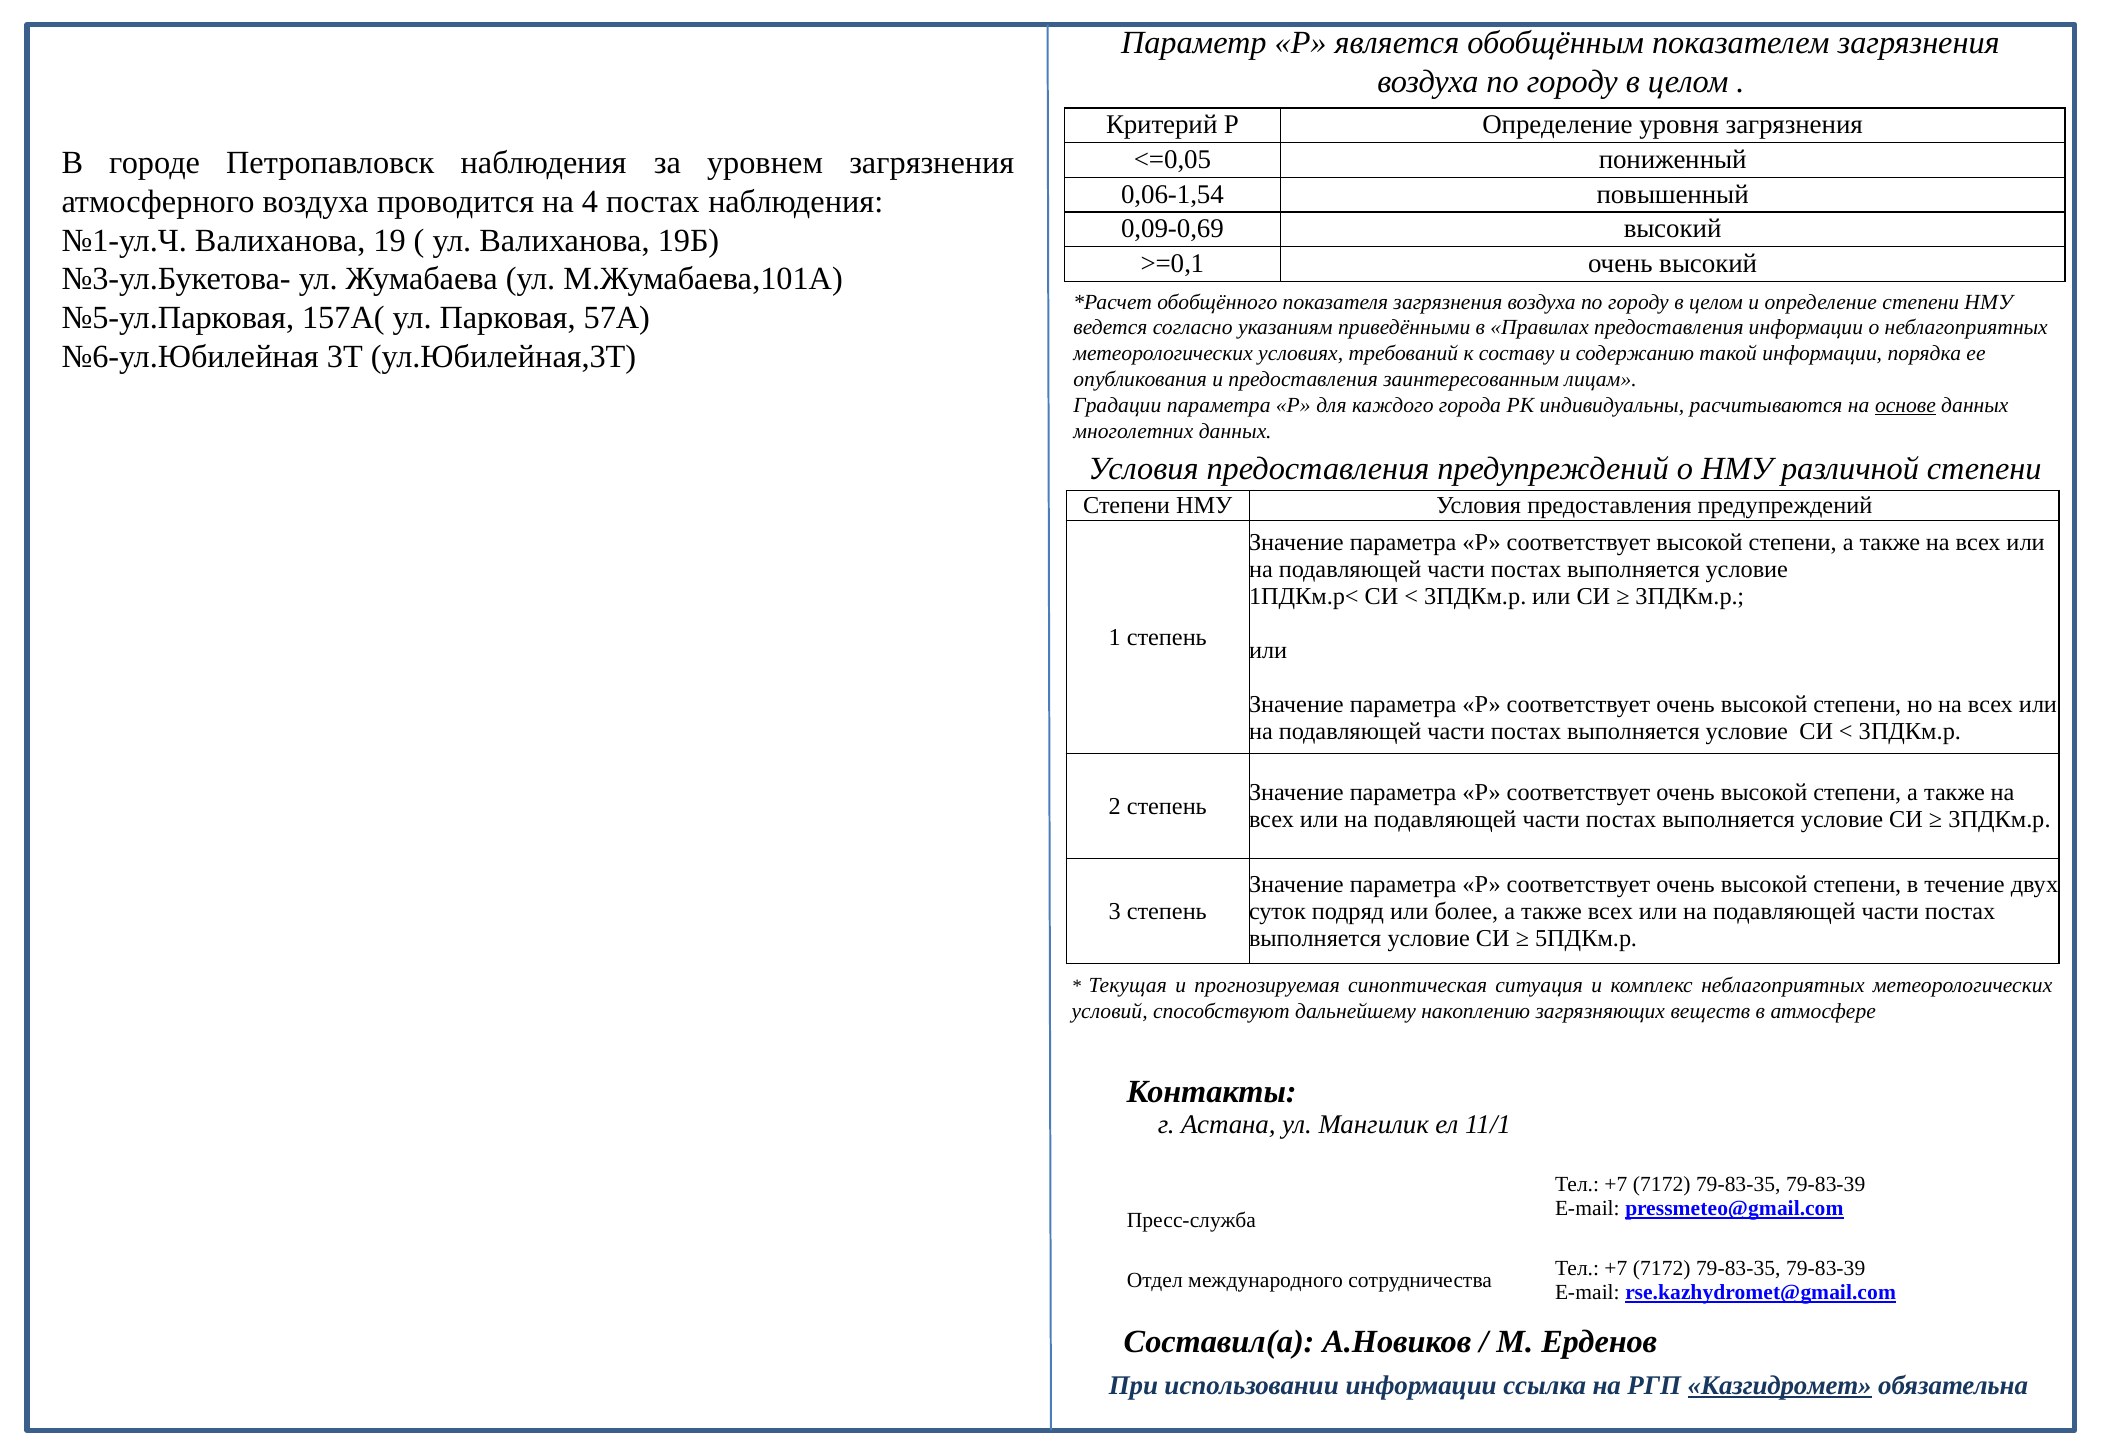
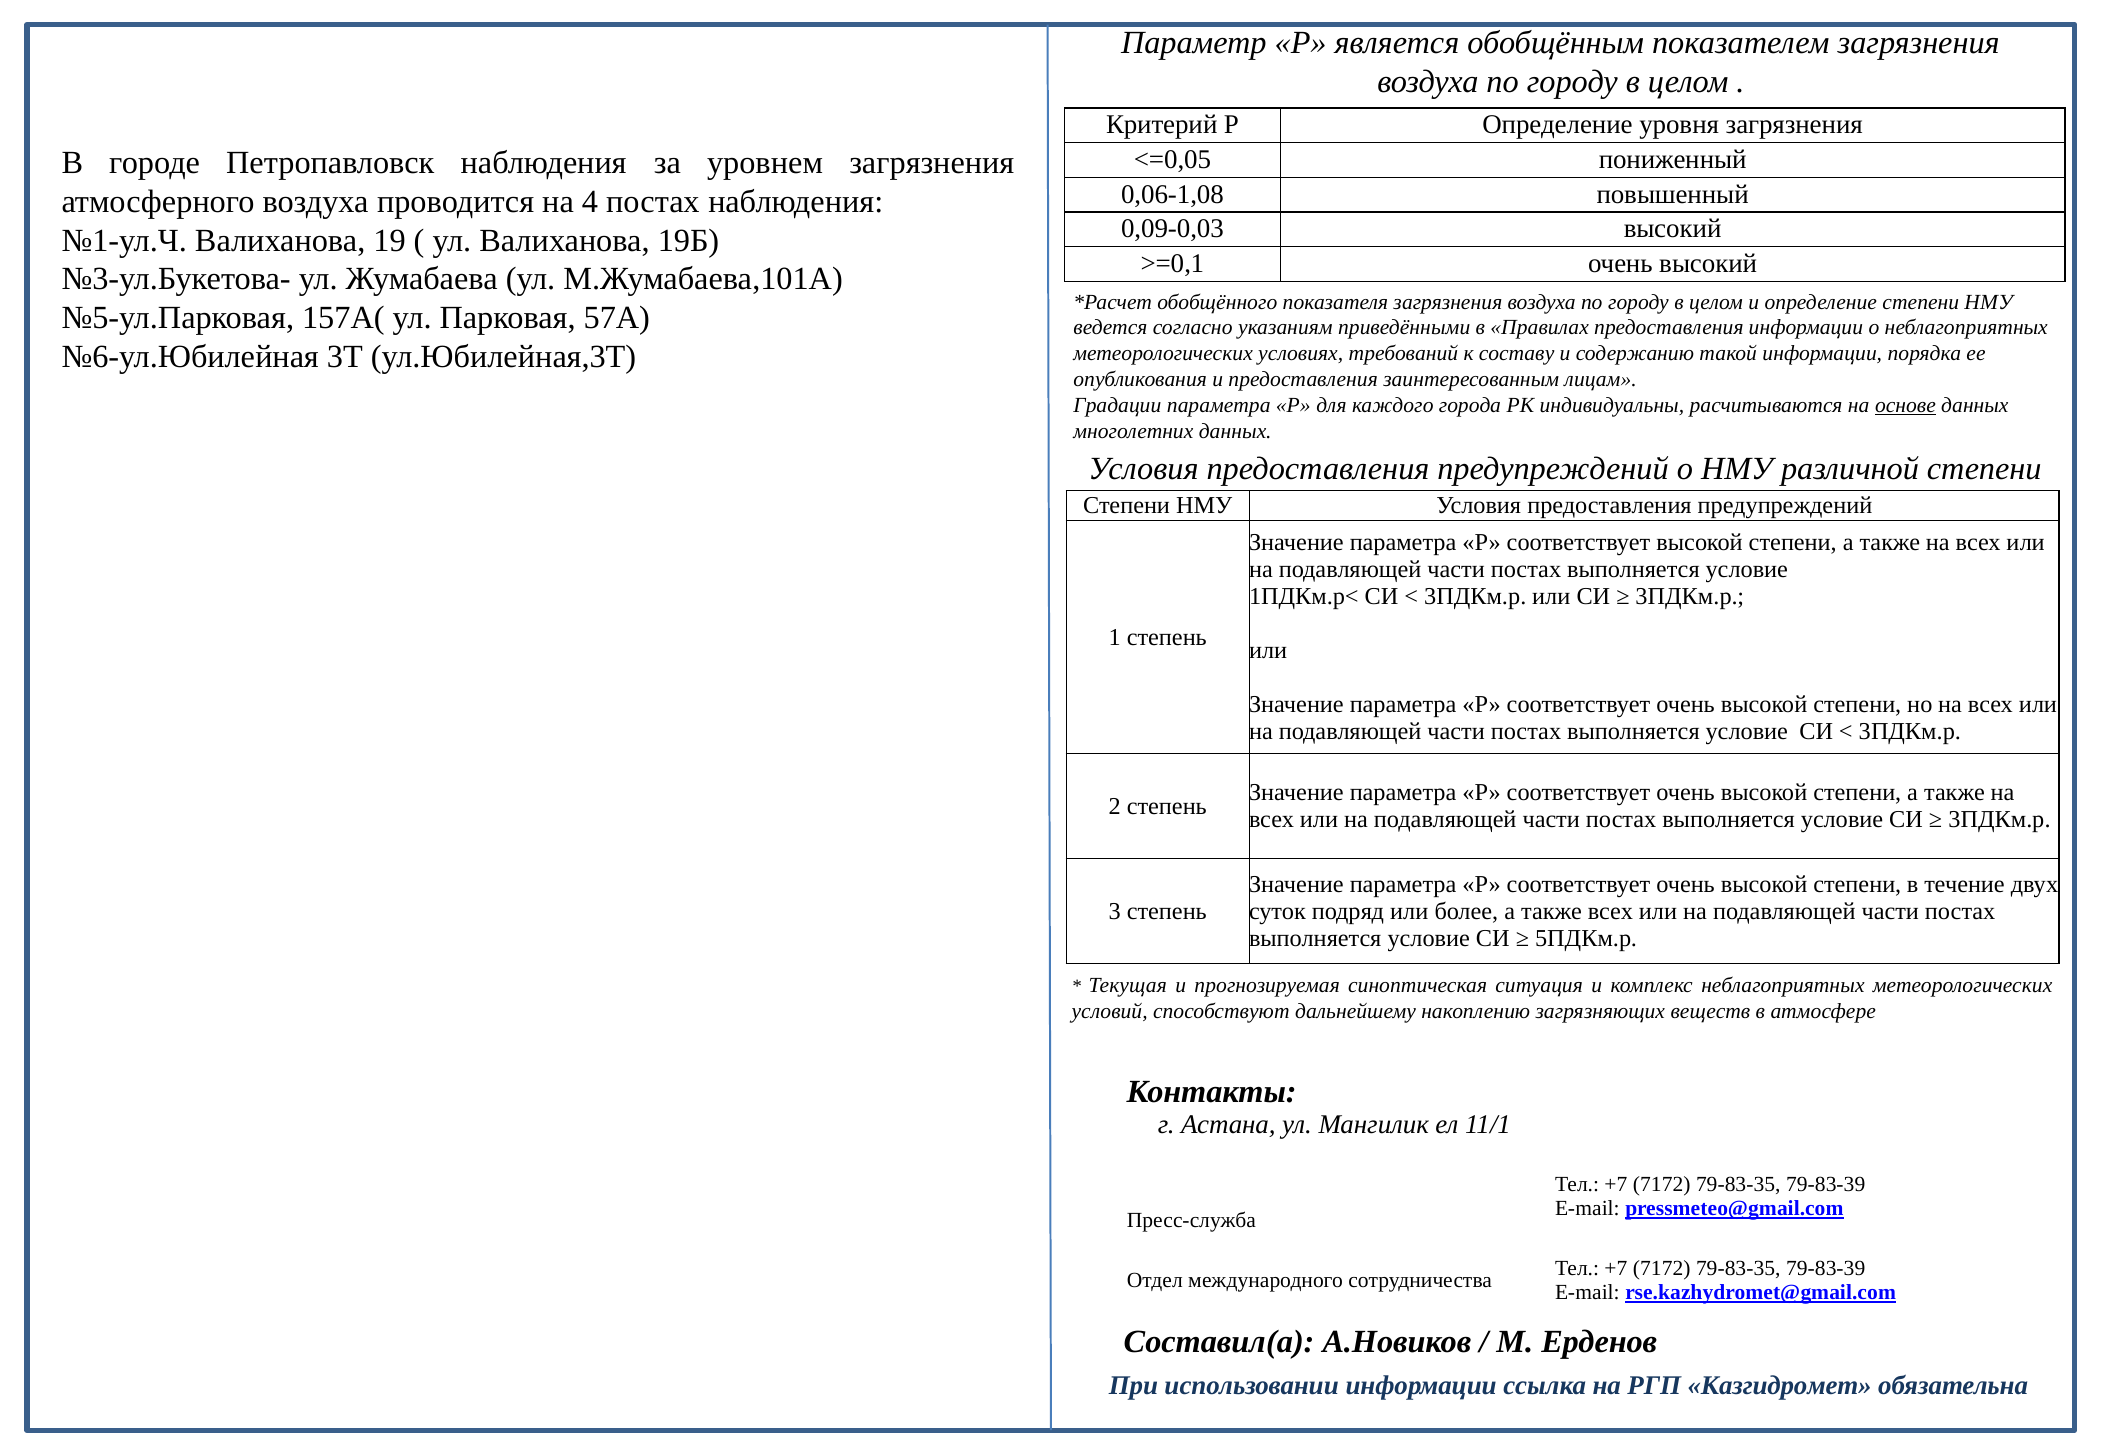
0,06-1,54: 0,06-1,54 -> 0,06-1,08
0,09-0,69: 0,09-0,69 -> 0,09-0,03
Казгидромет underline: present -> none
